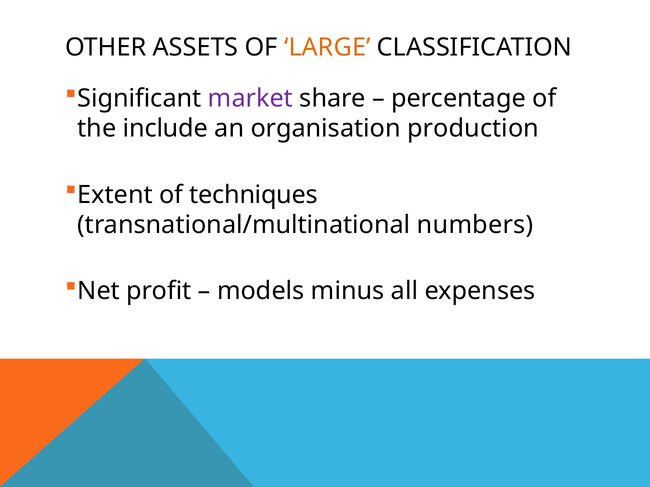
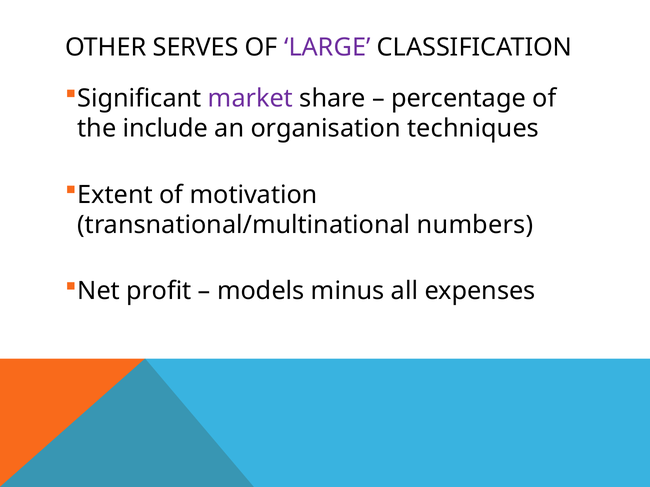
ASSETS: ASSETS -> SERVES
LARGE colour: orange -> purple
production: production -> techniques
techniques: techniques -> motivation
